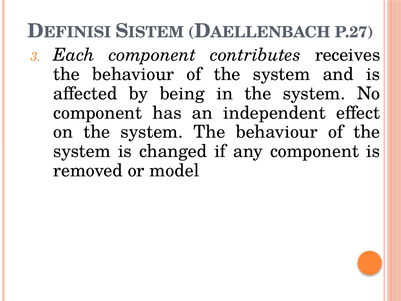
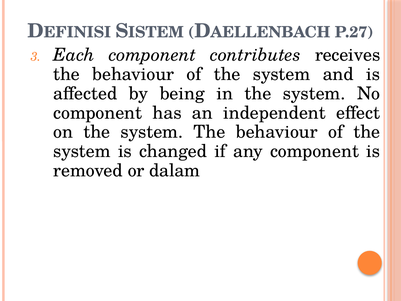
model: model -> dalam
